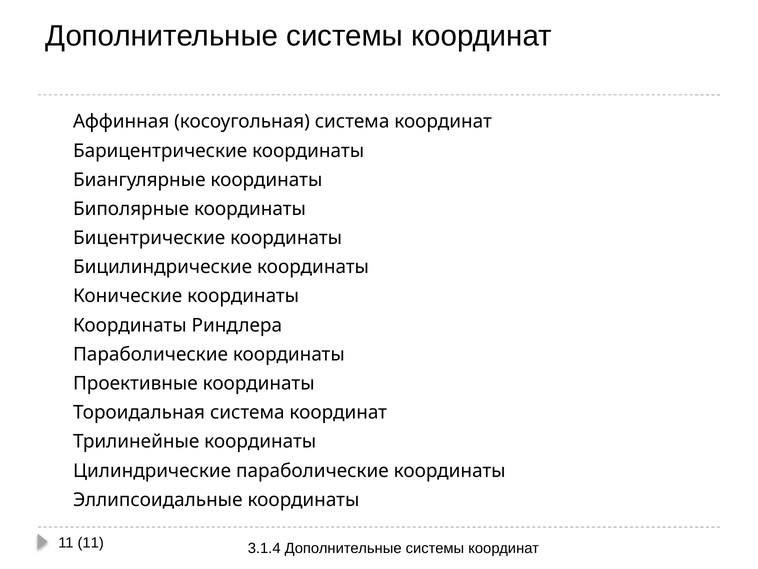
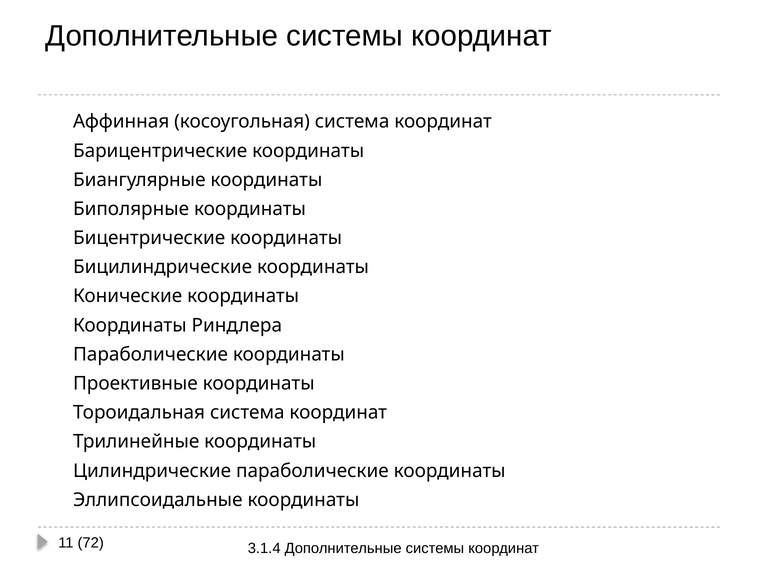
11 11: 11 -> 72
